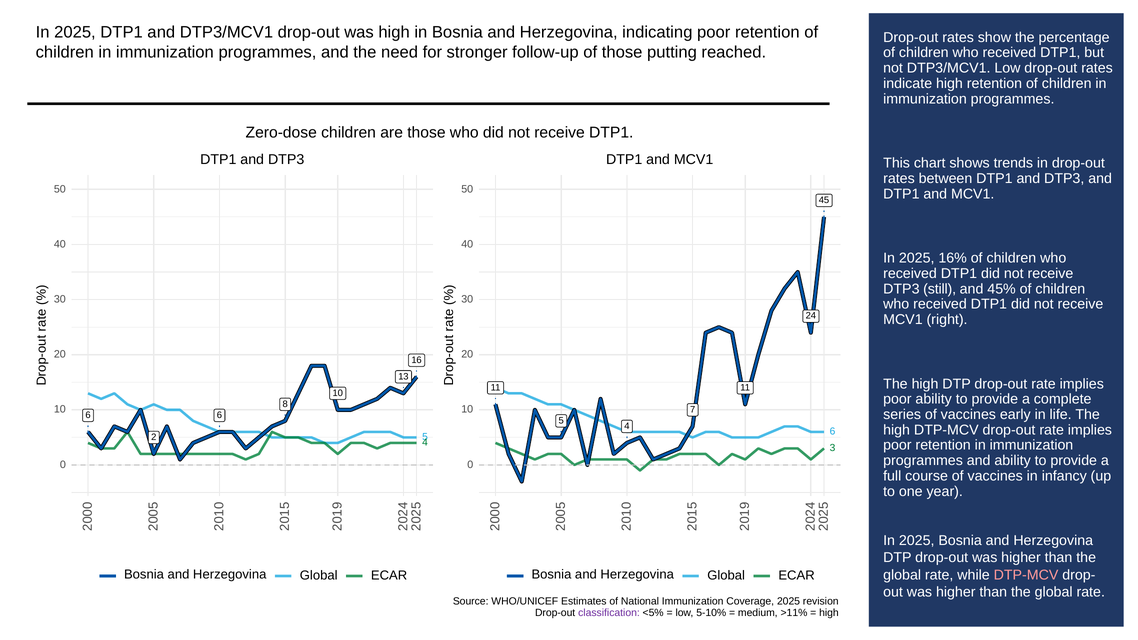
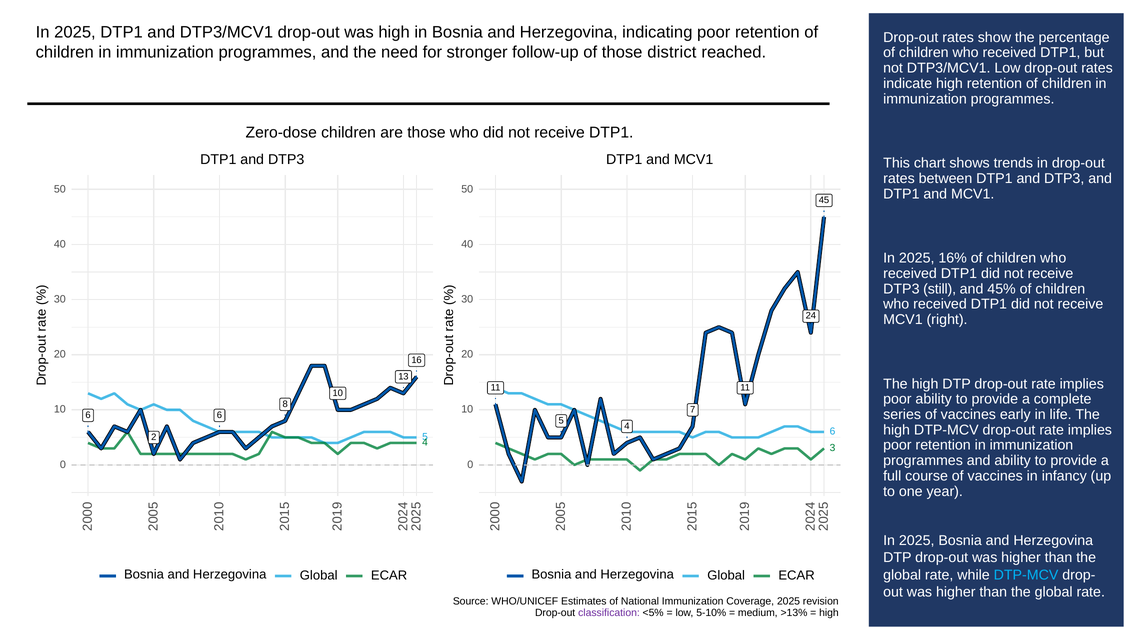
putting: putting -> district
DTP-MCV at (1026, 575) colour: pink -> light blue
>11%: >11% -> >13%
